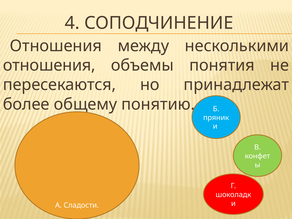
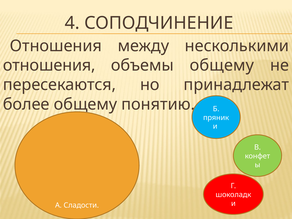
объемы понятия: понятия -> общему
